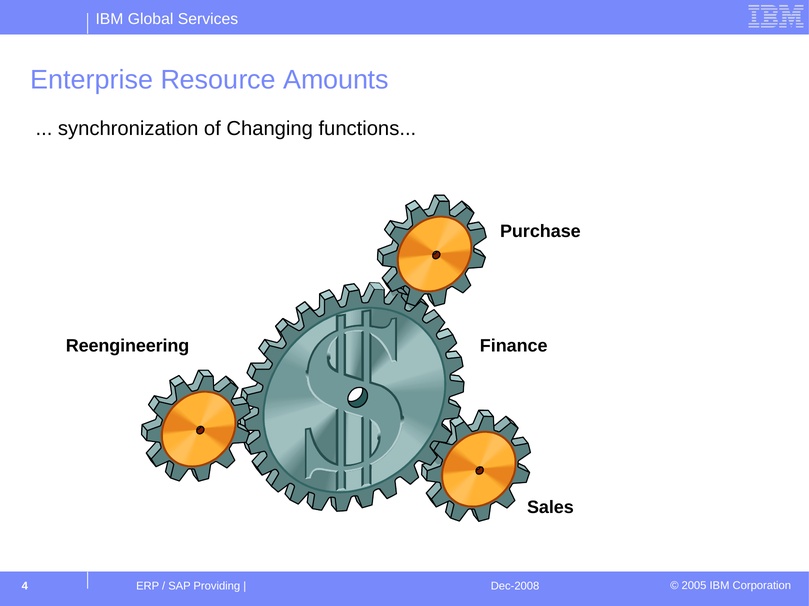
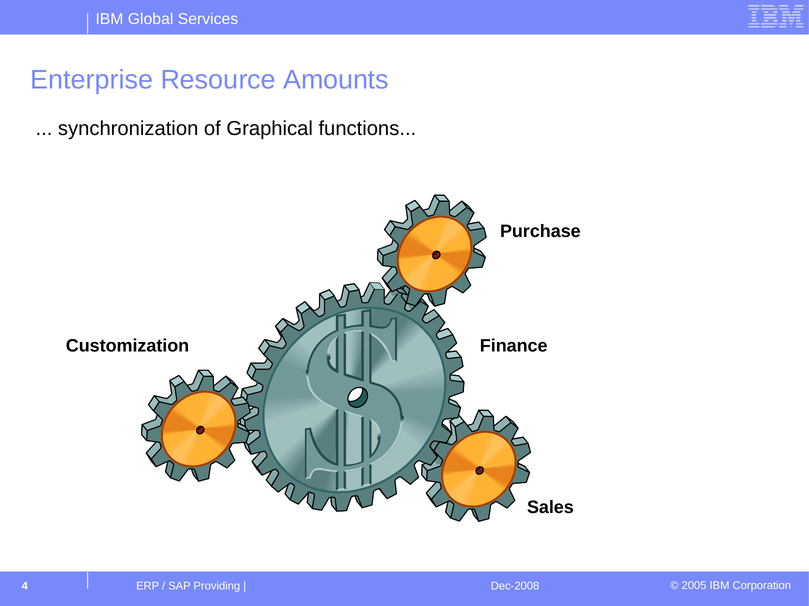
Changing: Changing -> Graphical
Reengineering: Reengineering -> Customization
